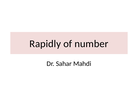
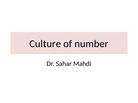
Rapidly: Rapidly -> Culture
